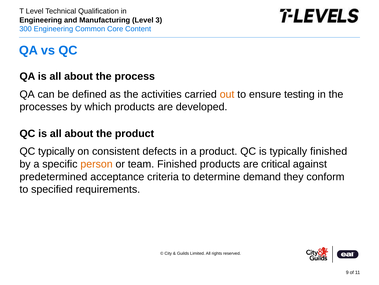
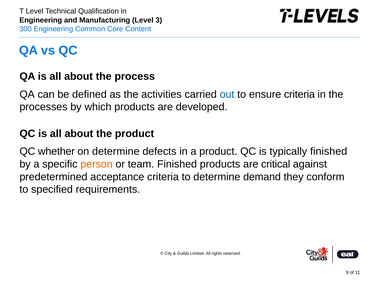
out colour: orange -> blue
ensure testing: testing -> criteria
QC typically: typically -> whether
on consistent: consistent -> determine
